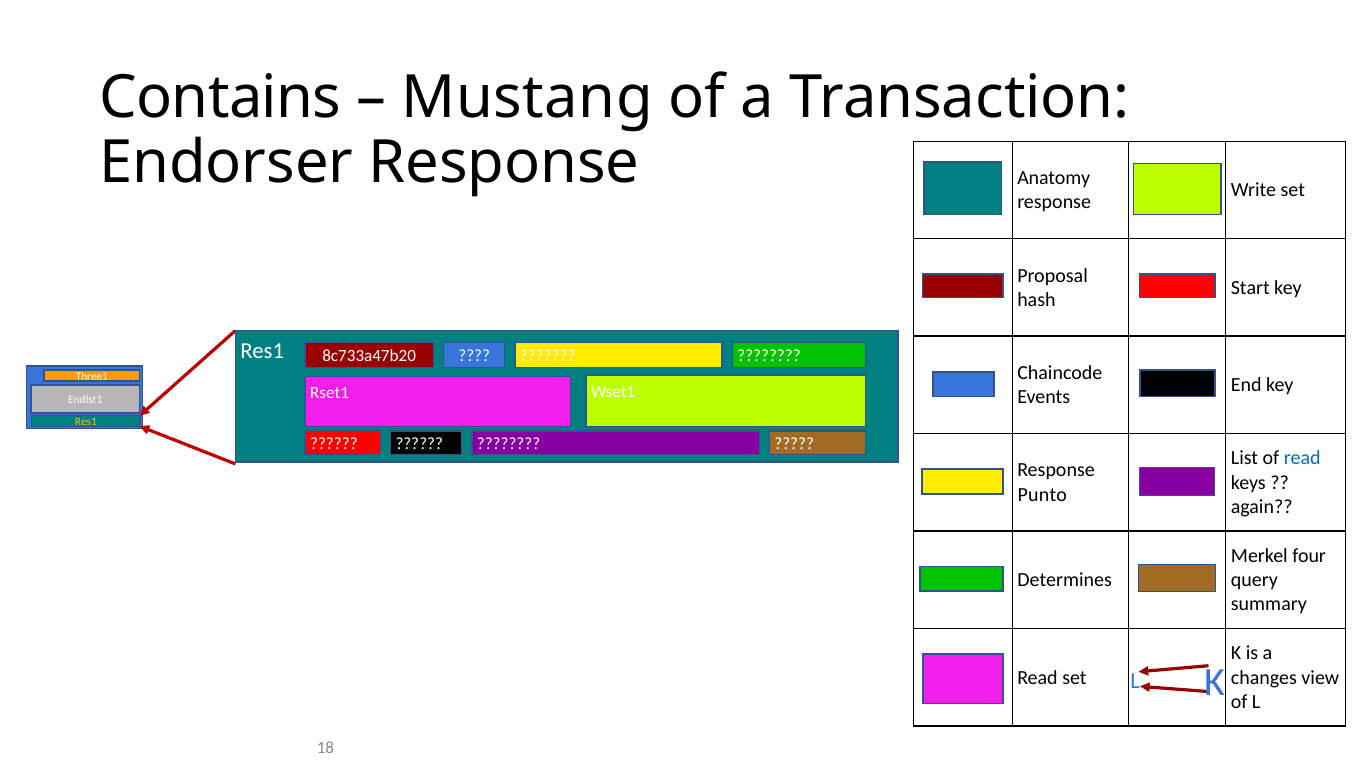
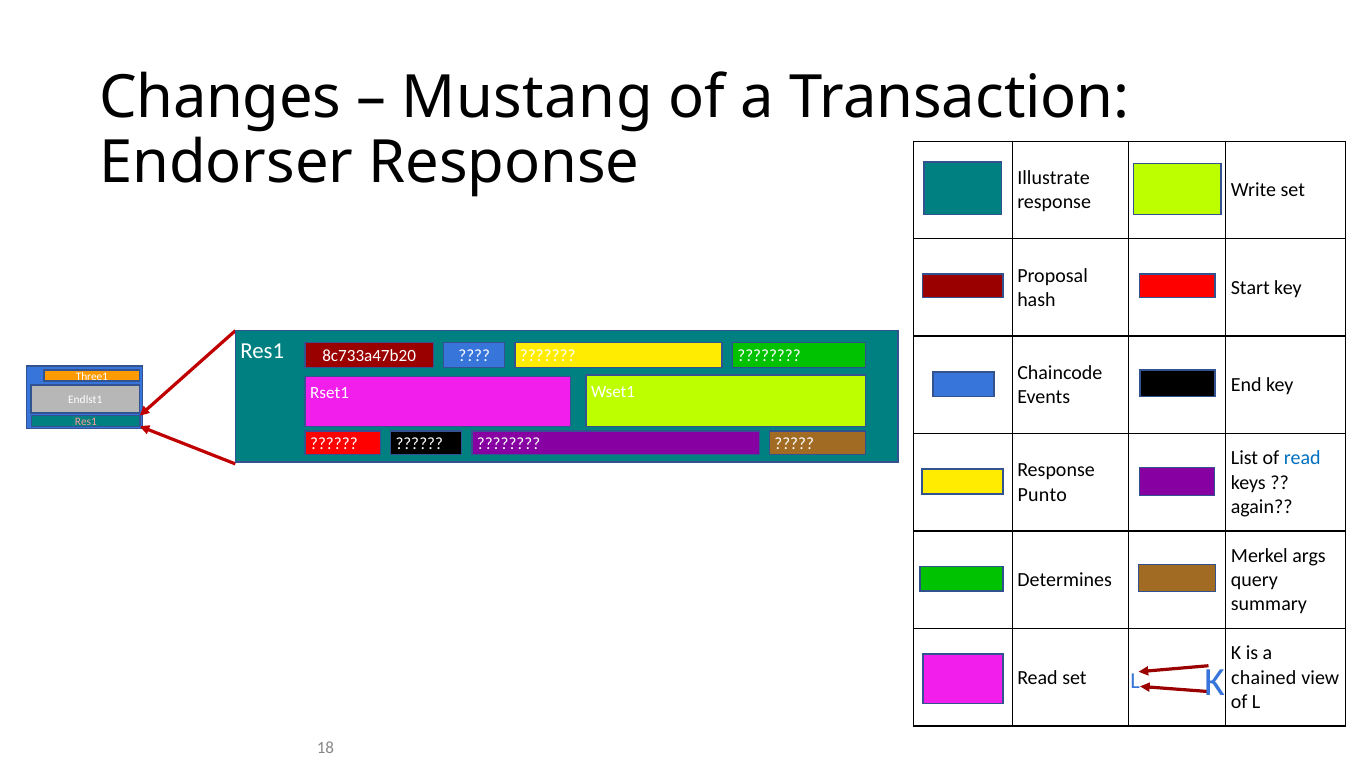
Contains: Contains -> Changes
Anatomy: Anatomy -> Illustrate
Res1 at (86, 422) colour: yellow -> pink
four: four -> args
changes: changes -> chained
